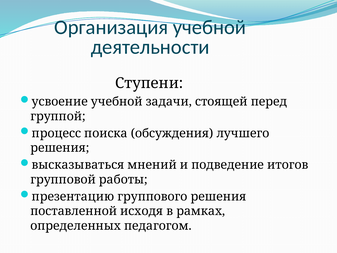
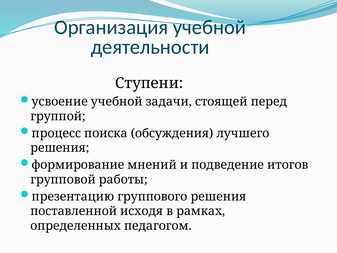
высказываться: высказываться -> формирование
